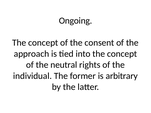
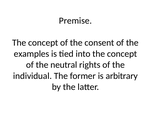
Ongoing: Ongoing -> Premise
approach: approach -> examples
